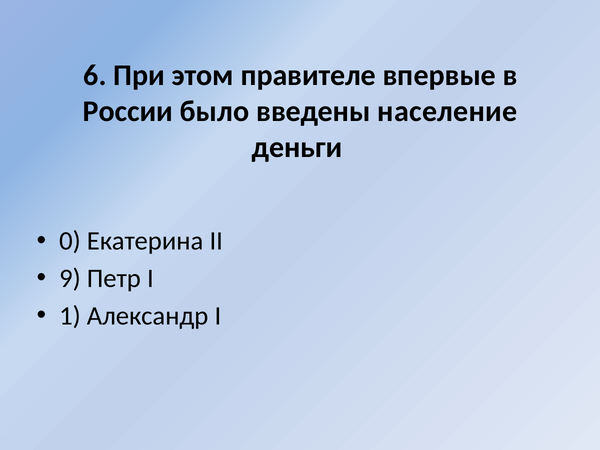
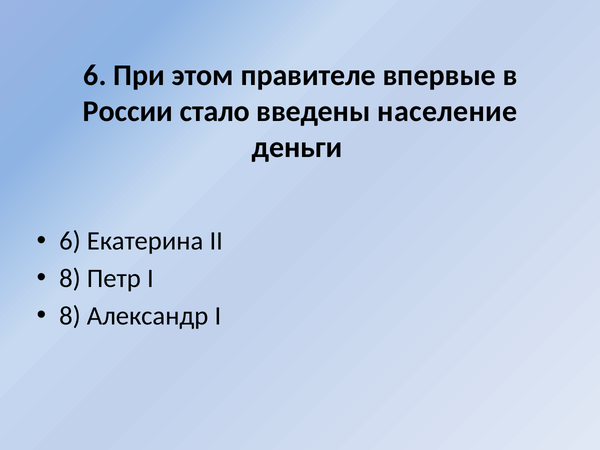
было: было -> стало
0 at (70, 241): 0 -> 6
9 at (70, 278): 9 -> 8
1 at (70, 316): 1 -> 8
